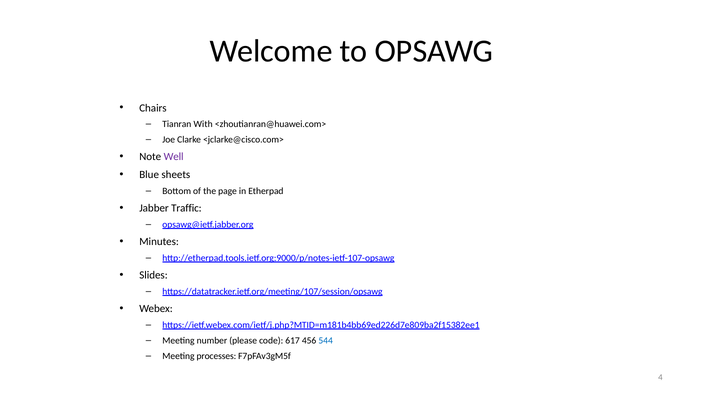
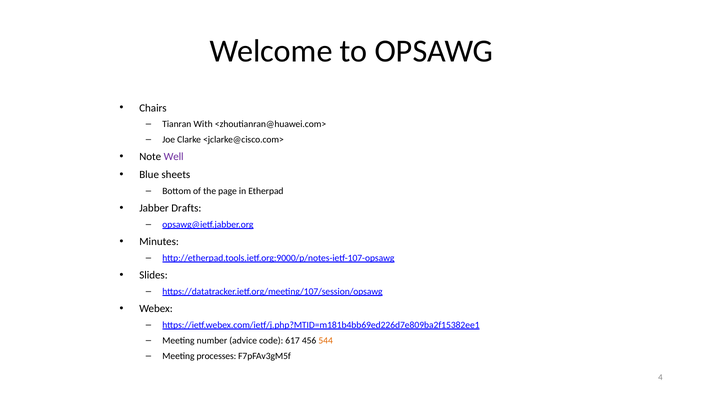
Traffic: Traffic -> Drafts
please: please -> advice
544 colour: blue -> orange
